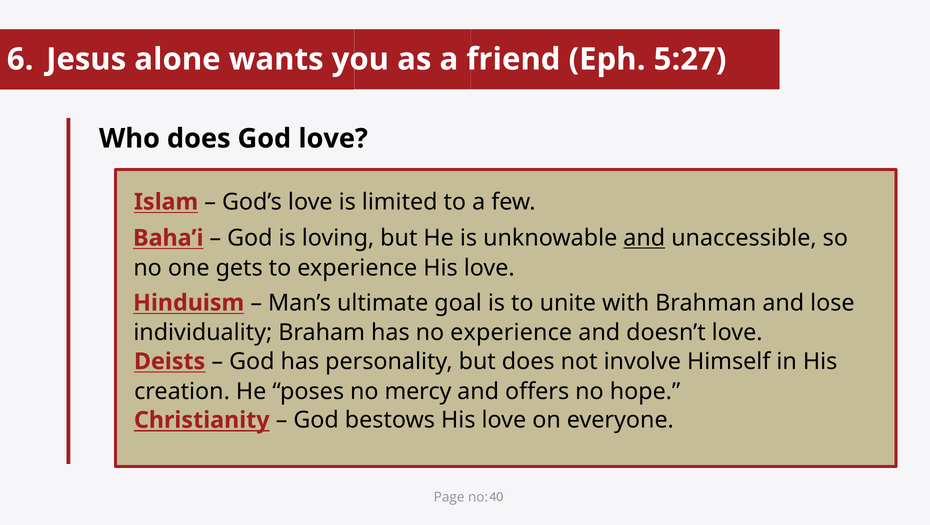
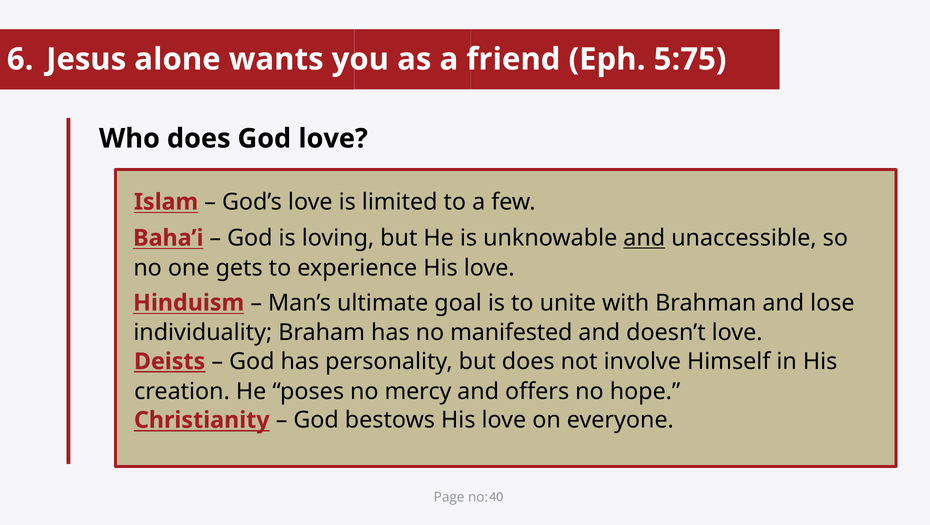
5:27: 5:27 -> 5:75
no experience: experience -> manifested
Deists underline: none -> present
